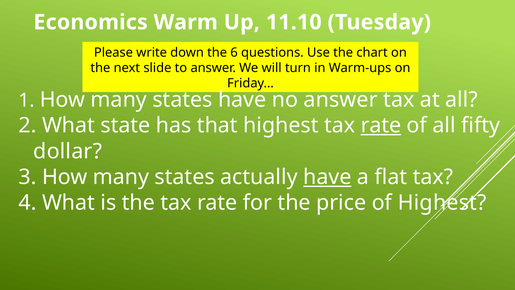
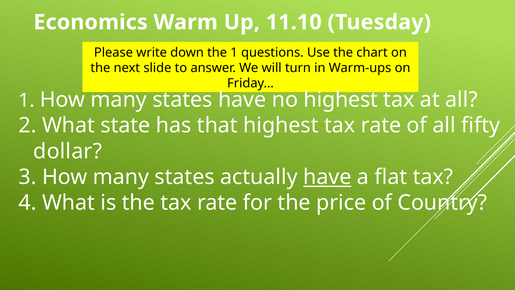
the 6: 6 -> 1
no answer: answer -> highest
rate at (381, 125) underline: present -> none
of Highest: Highest -> Country
